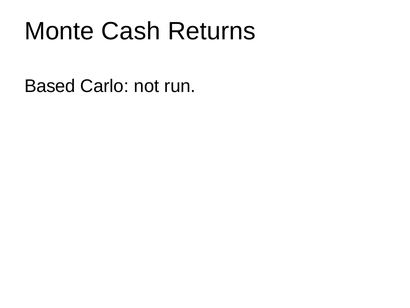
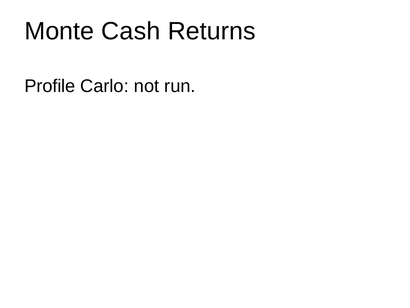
Based: Based -> Profile
